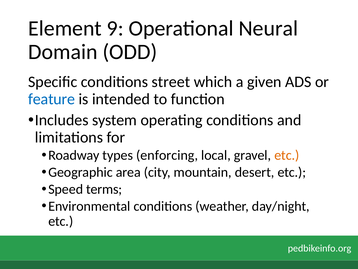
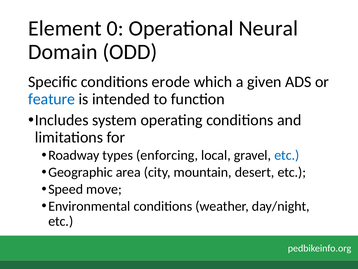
9: 9 -> 0
street: street -> erode
etc at (287, 155) colour: orange -> blue
terms: terms -> move
